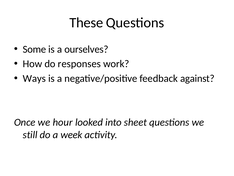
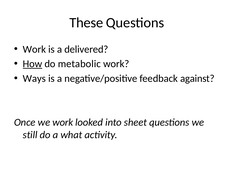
Some at (34, 49): Some -> Work
ourselves: ourselves -> delivered
How underline: none -> present
responses: responses -> metabolic
we hour: hour -> work
week: week -> what
